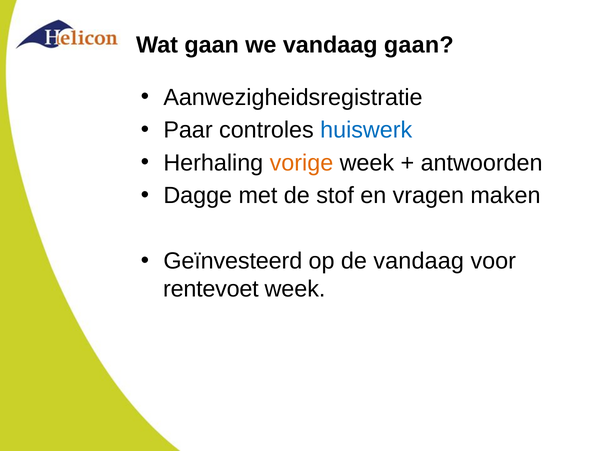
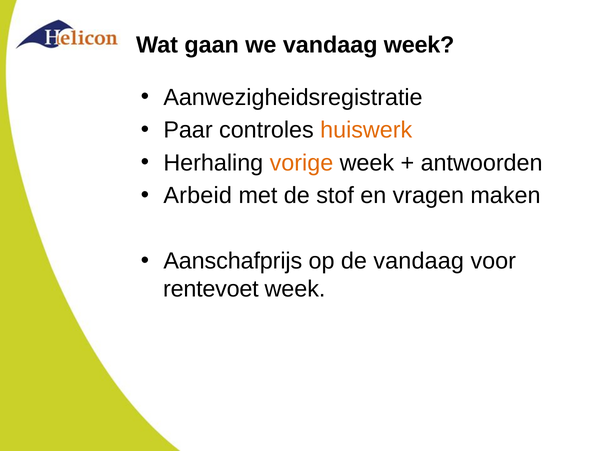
vandaag gaan: gaan -> week
huiswerk colour: blue -> orange
Dagge: Dagge -> Arbeid
Geïnvesteerd: Geïnvesteerd -> Aanschafprijs
